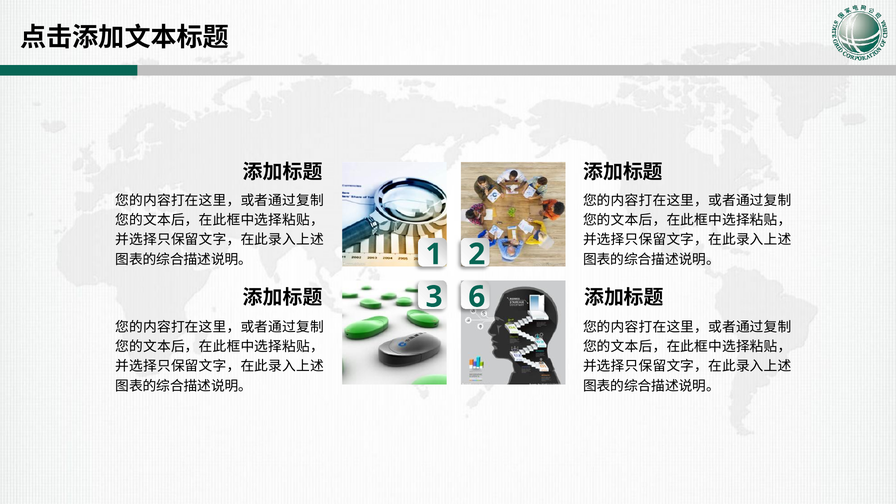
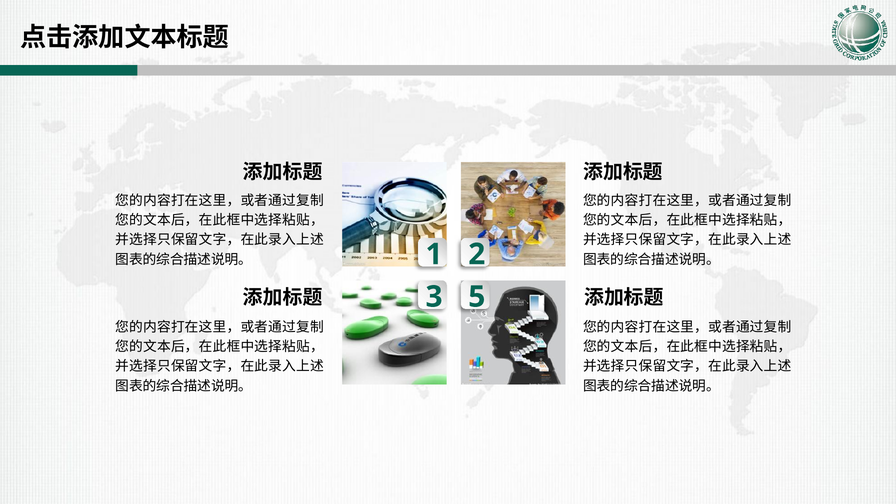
6: 6 -> 5
